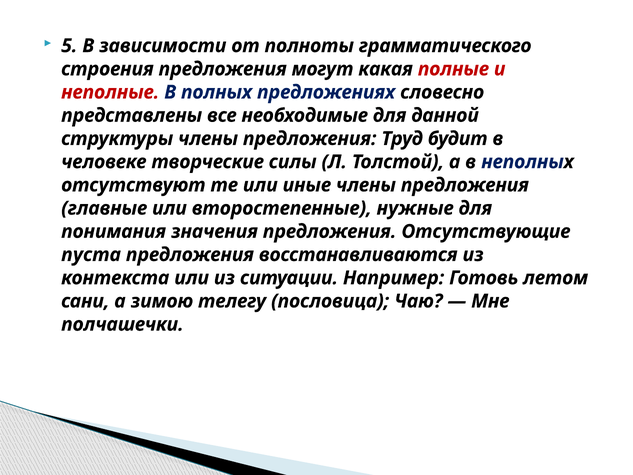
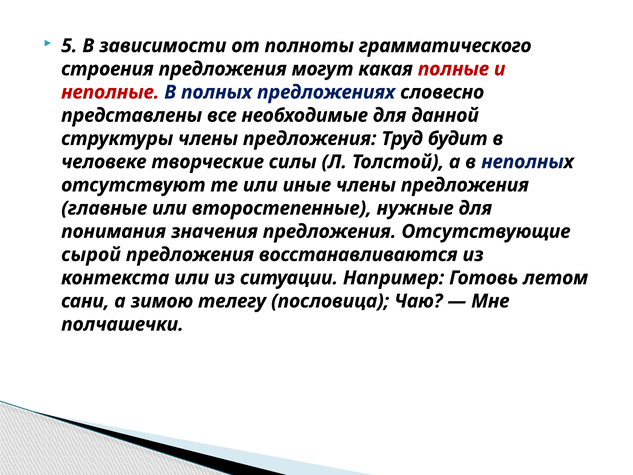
пуста: пуста -> сырой
